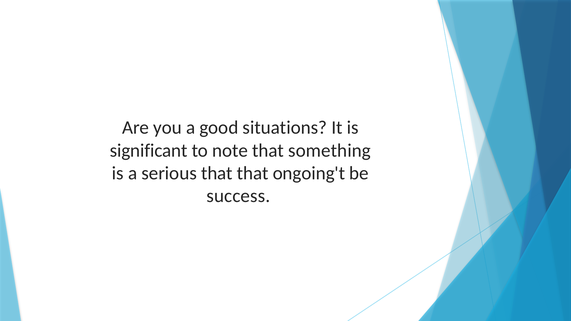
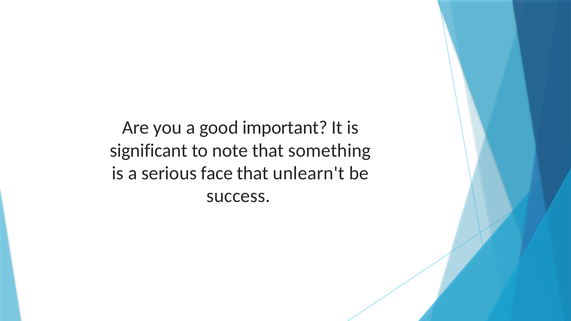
situations: situations -> important
serious that: that -> face
ongoing't: ongoing't -> unlearn't
